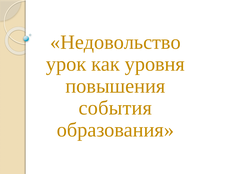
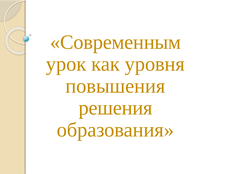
Недовольство: Недовольство -> Современным
события: события -> решения
